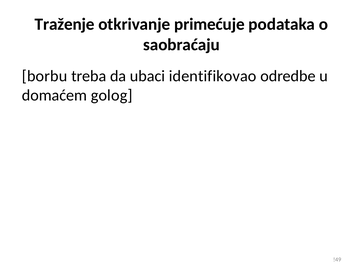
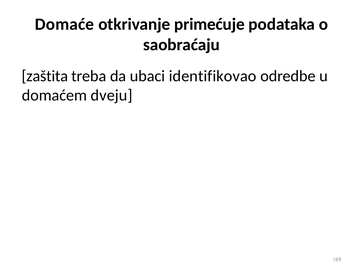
Traženje: Traženje -> Domaće
borbu: borbu -> zaštita
golog: golog -> dveju
